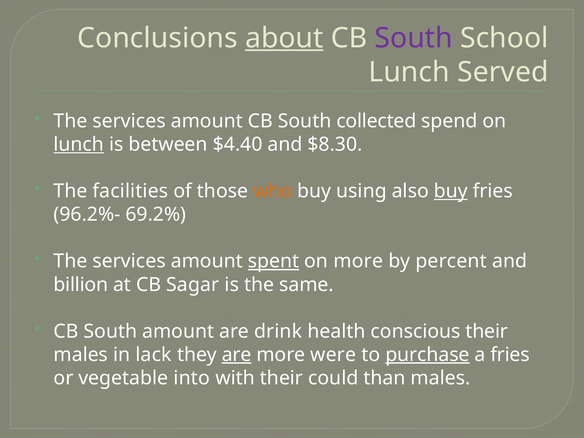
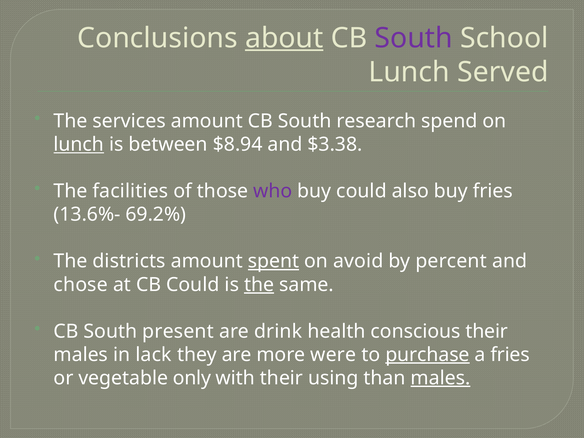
collected: collected -> research
$4.40: $4.40 -> $8.94
$8.30: $8.30 -> $3.38
who colour: orange -> purple
buy using: using -> could
buy at (451, 191) underline: present -> none
96.2%-: 96.2%- -> 13.6%-
services at (129, 261): services -> districts
on more: more -> avoid
billion: billion -> chose
CB Sagar: Sagar -> Could
the at (259, 285) underline: none -> present
South amount: amount -> present
are at (237, 355) underline: present -> none
into: into -> only
could: could -> using
males at (440, 378) underline: none -> present
